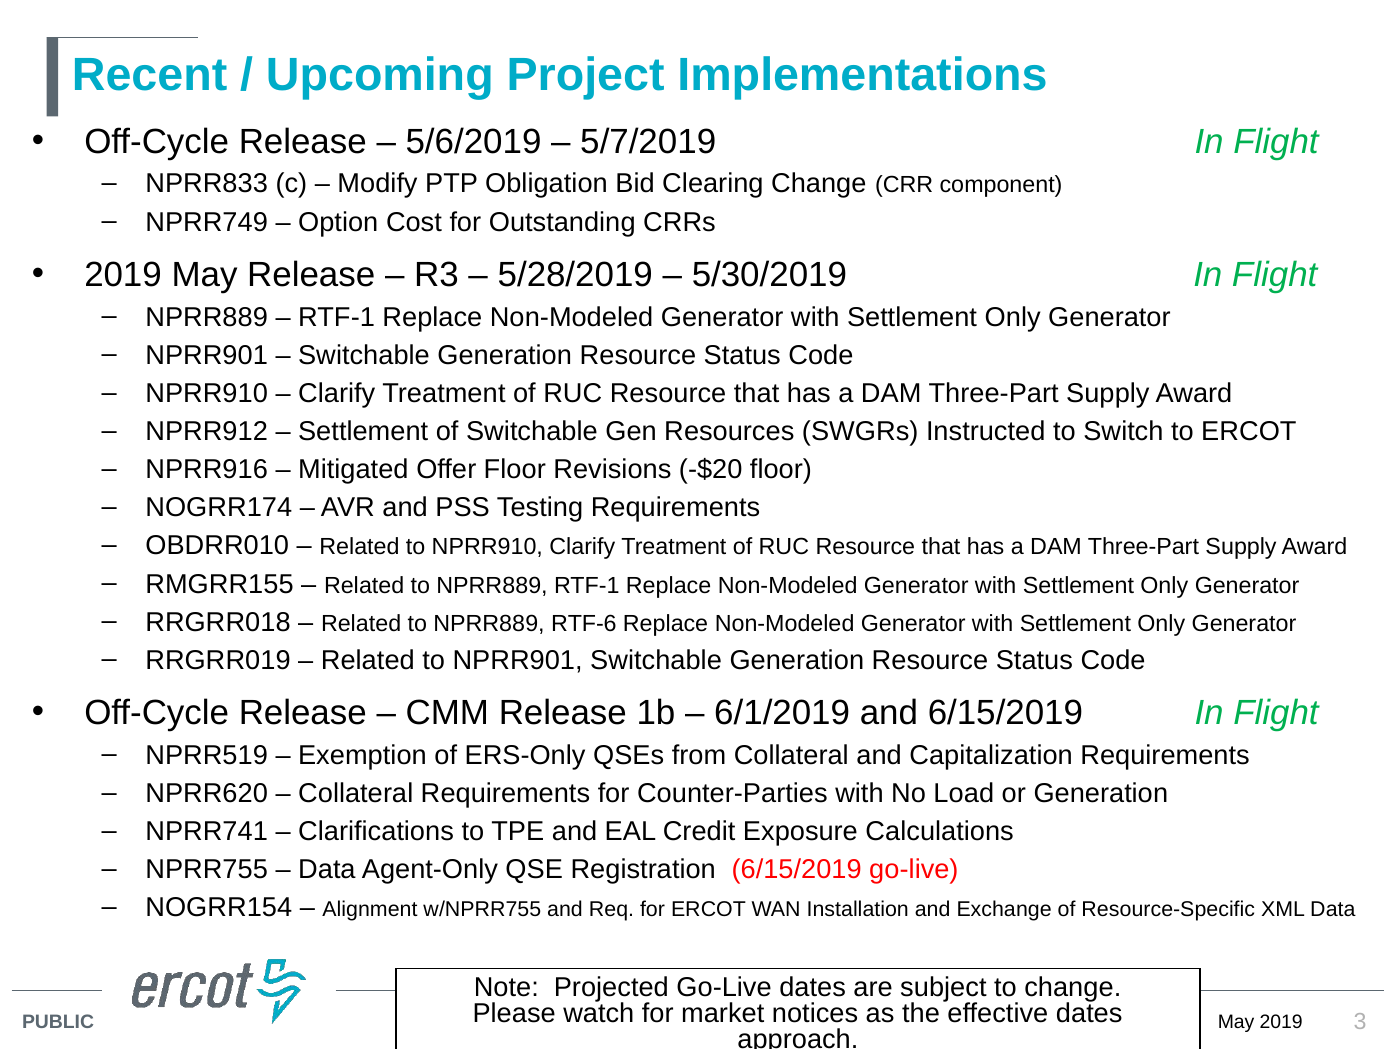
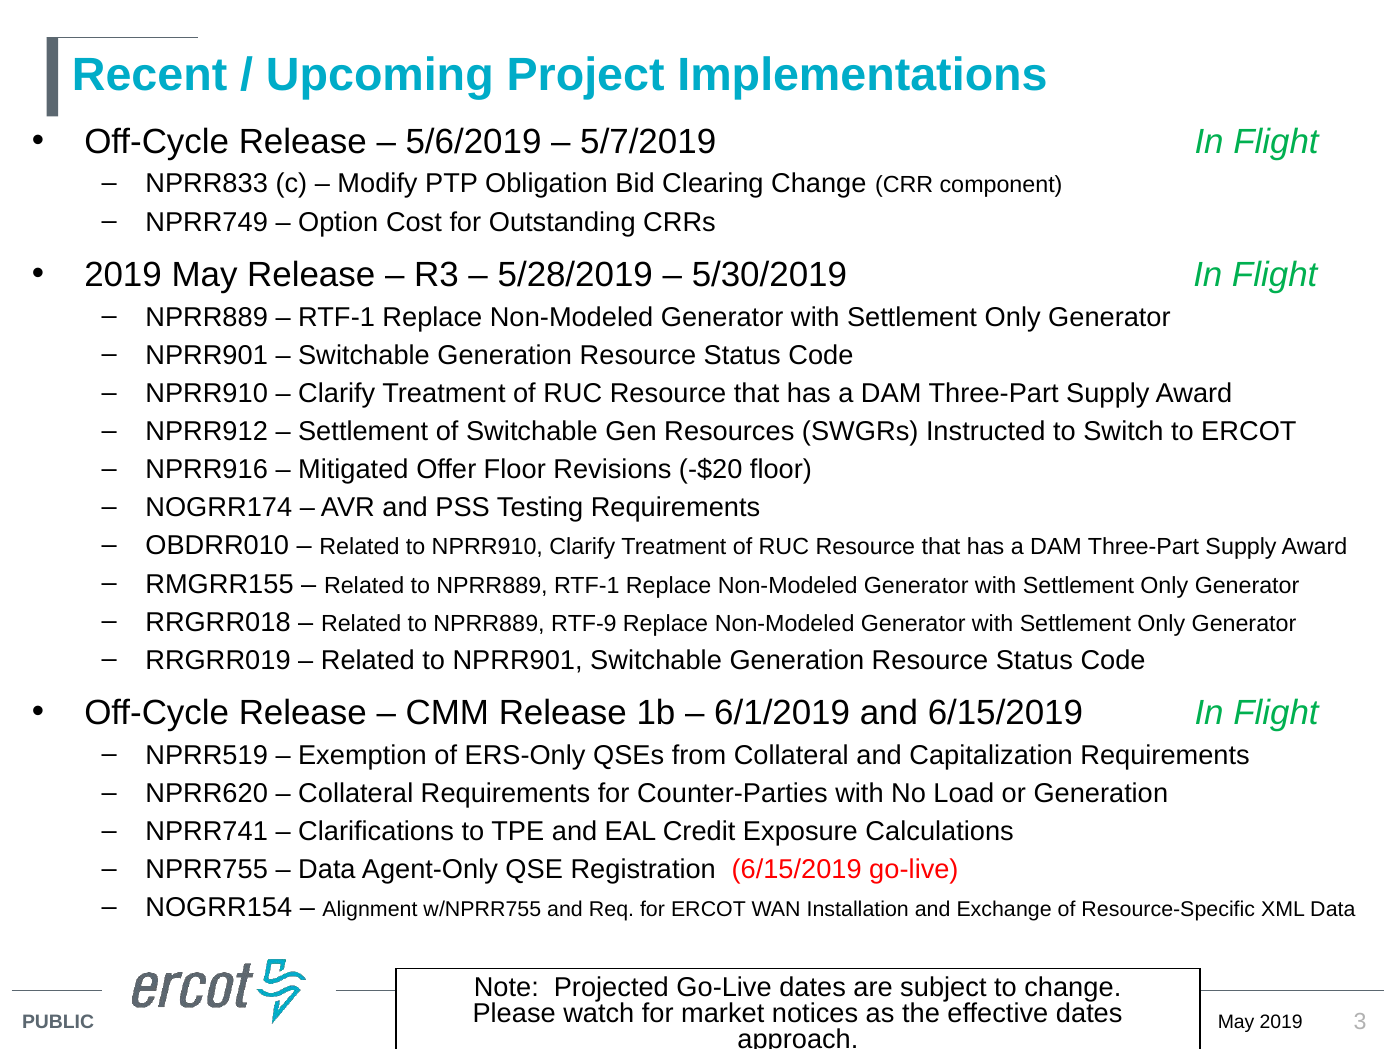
RTF-6: RTF-6 -> RTF-9
